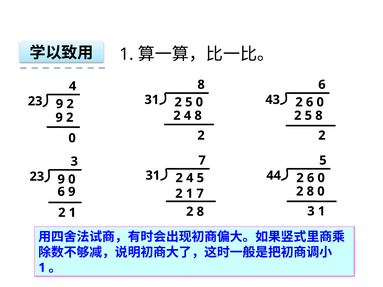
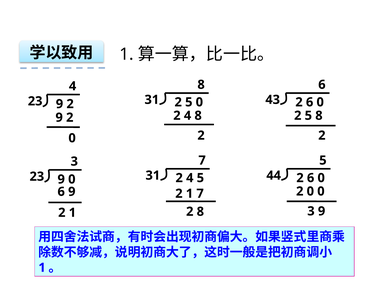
8 at (310, 191): 8 -> 0
3 1: 1 -> 9
